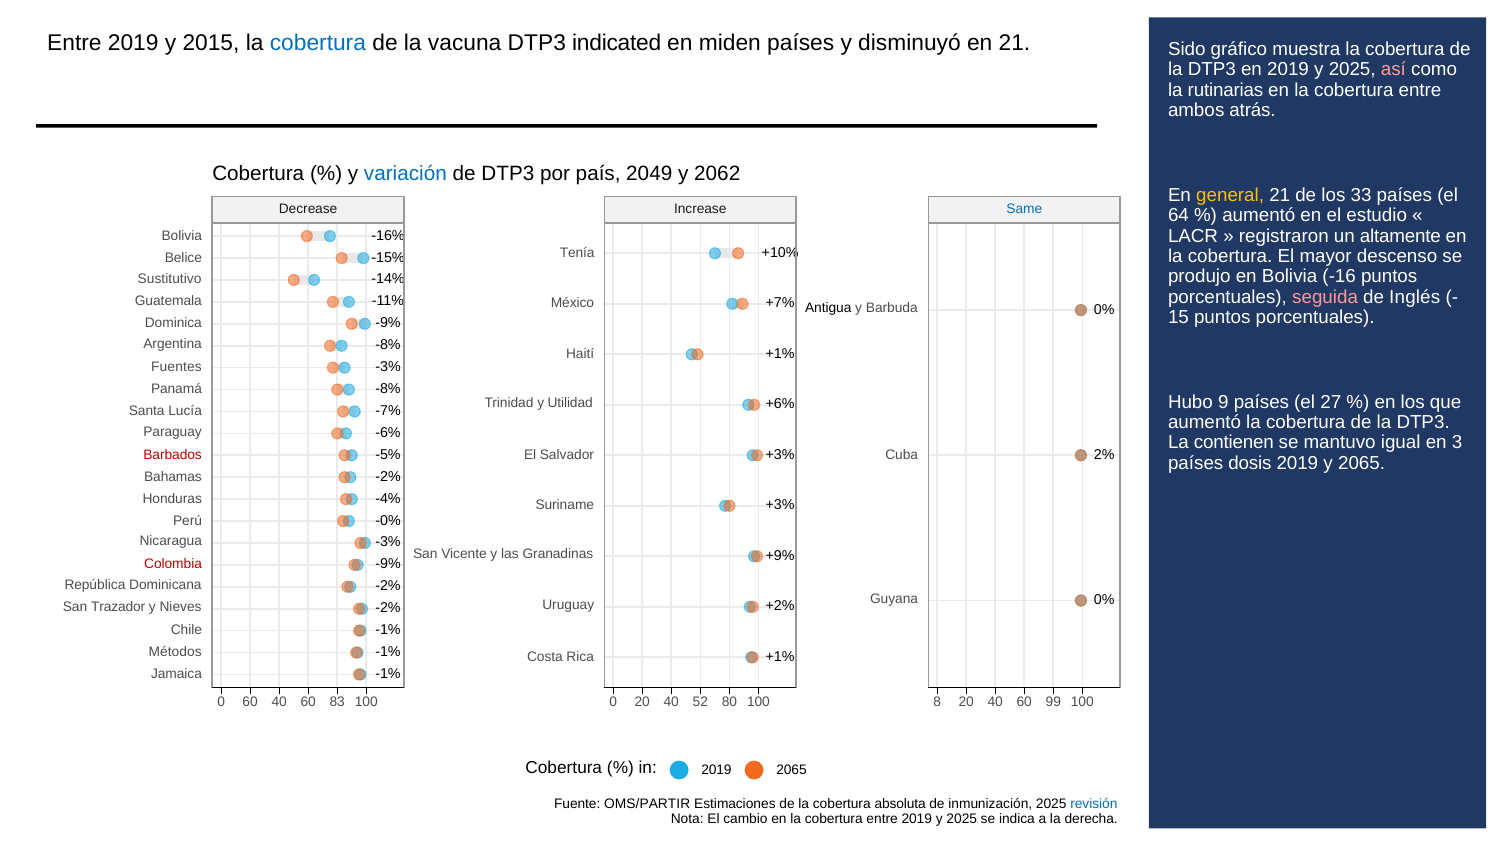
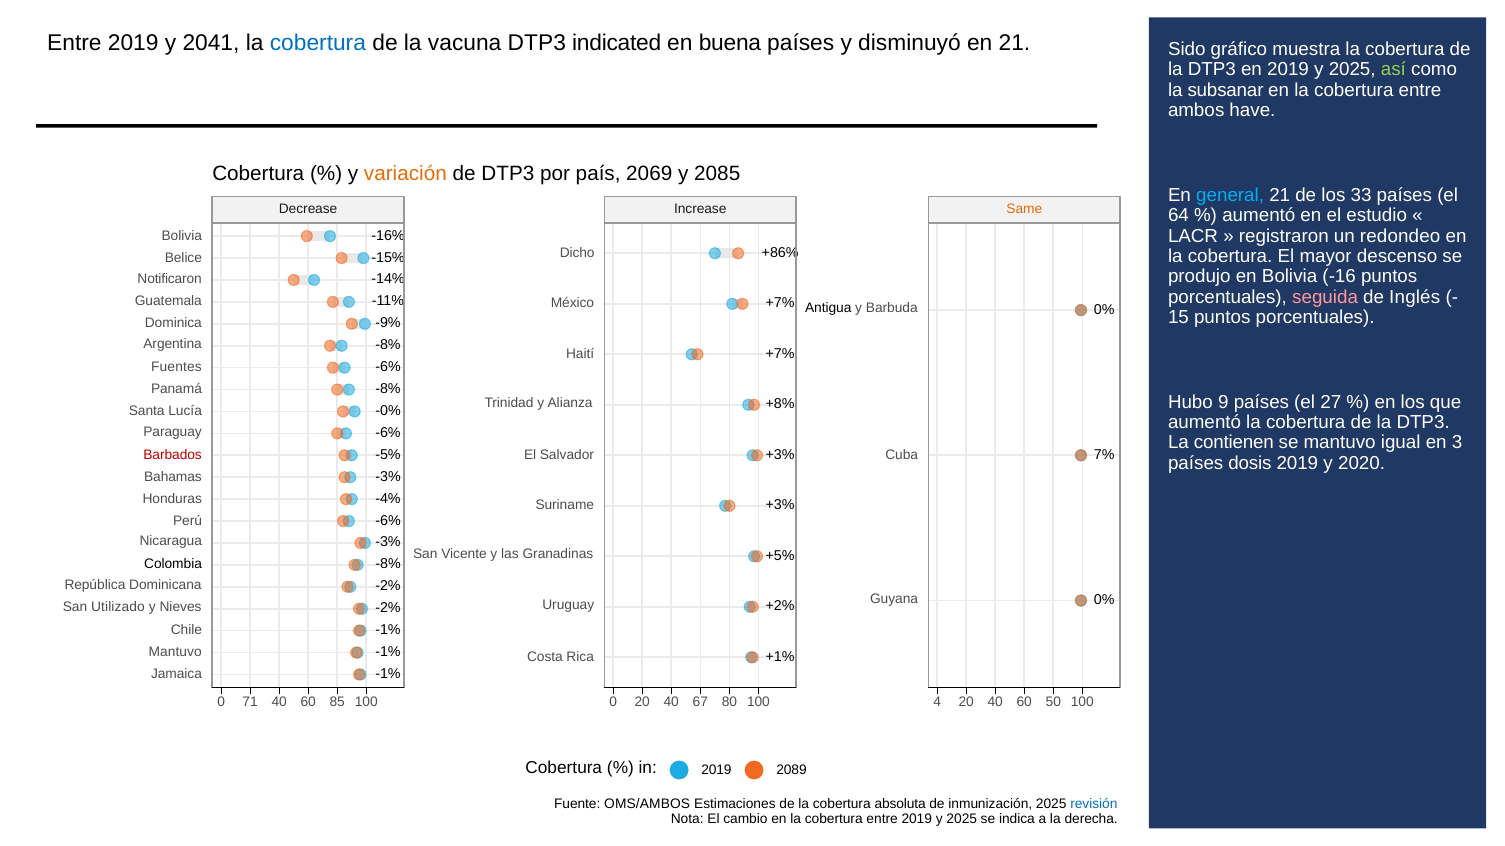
2015: 2015 -> 2041
miden: miden -> buena
así colour: pink -> light green
rutinarias: rutinarias -> subsanar
atrás: atrás -> have
variación colour: blue -> orange
2049: 2049 -> 2069
2062: 2062 -> 2085
general colour: yellow -> light blue
Same colour: blue -> orange
altamente: altamente -> redondeo
+10%: +10% -> +86%
Tenía: Tenía -> Dicho
Sustitutivo: Sustitutivo -> Notificaron
+1% at (780, 354): +1% -> +7%
-3% at (388, 367): -3% -> -6%
Utilidad: Utilidad -> Alianza
+6%: +6% -> +8%
-7%: -7% -> -0%
2%: 2% -> 7%
y 2065: 2065 -> 2020
-2% at (388, 477): -2% -> -3%
-0% at (388, 521): -0% -> -6%
+9%: +9% -> +5%
-9% at (388, 565): -9% -> -8%
Colombia colour: red -> black
Trazador: Trazador -> Utilizado
Métodos at (175, 652): Métodos -> Mantuvo
0 60: 60 -> 71
83: 83 -> 85
52: 52 -> 67
8: 8 -> 4
99: 99 -> 50
2019 2065: 2065 -> 2089
OMS/PARTIR: OMS/PARTIR -> OMS/AMBOS
